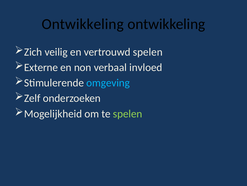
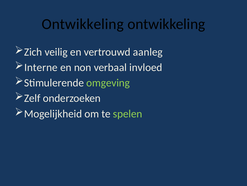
vertrouwd spelen: spelen -> aanleg
Externe: Externe -> Interne
omgeving colour: light blue -> light green
